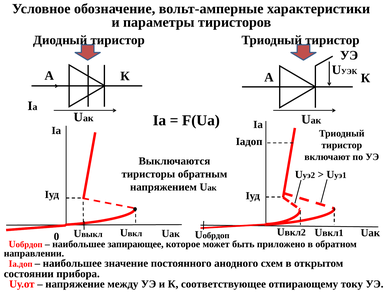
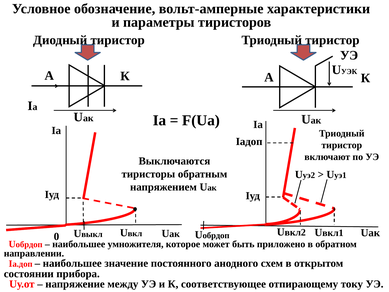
запирающее: запирающее -> умножителя
